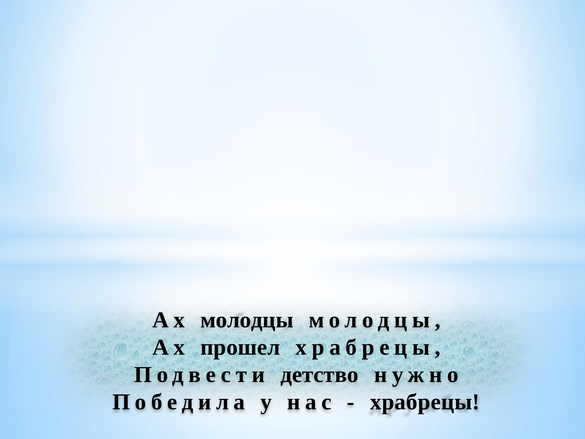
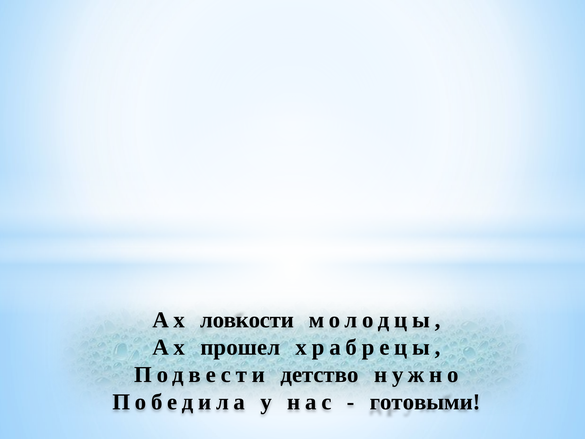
Ах молодцы: молодцы -> ловкости
храбрецы at (425, 402): храбрецы -> готовыми
